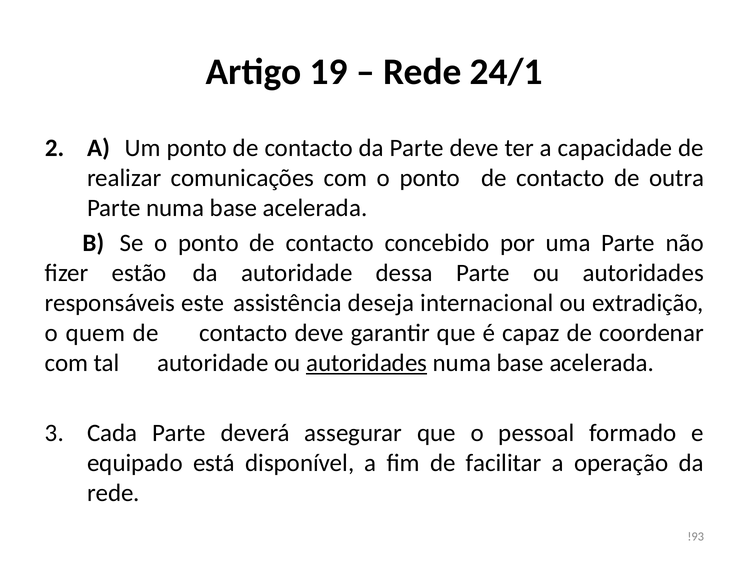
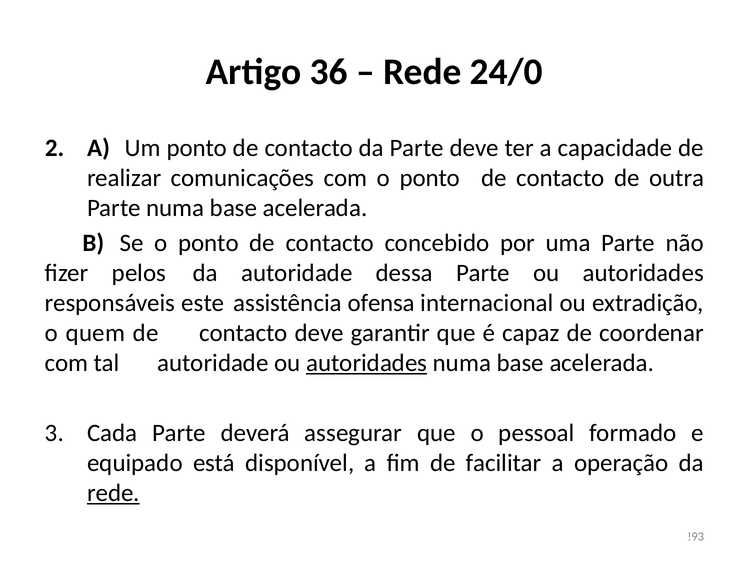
19: 19 -> 36
24/1: 24/1 -> 24/0
estão: estão -> pelos
deseja: deseja -> ofensa
rede at (113, 493) underline: none -> present
